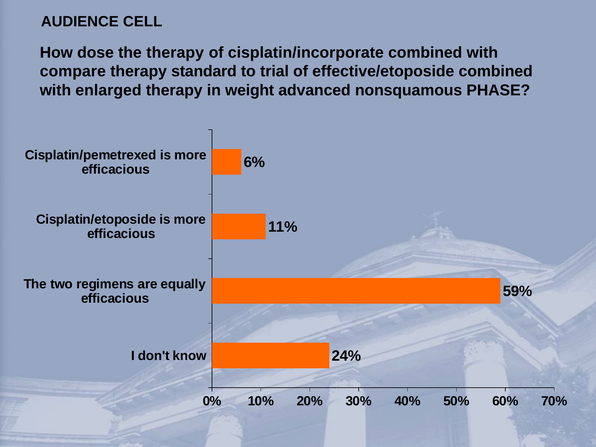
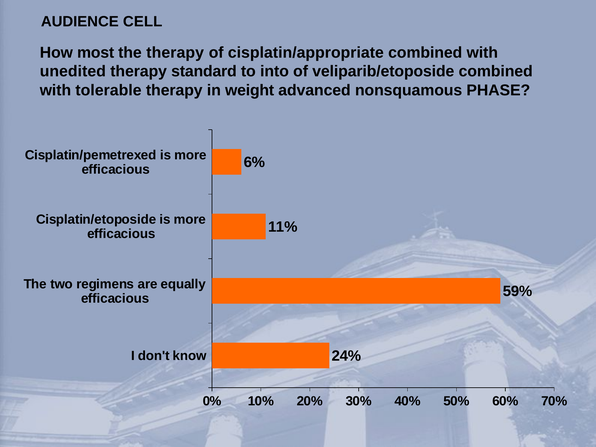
dose: dose -> most
cisplatin/incorporate: cisplatin/incorporate -> cisplatin/appropriate
compare: compare -> unedited
trial: trial -> into
effective/etoposide: effective/etoposide -> veliparib/etoposide
enlarged: enlarged -> tolerable
